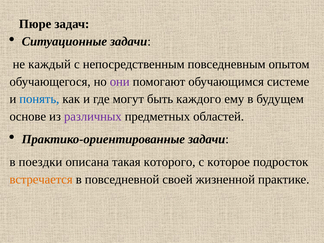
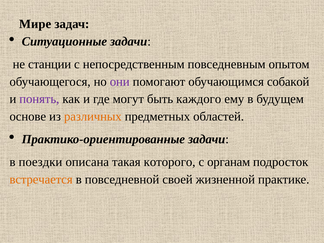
Пюре: Пюре -> Мире
каждый: каждый -> станции
системе: системе -> собакой
понять colour: blue -> purple
различных colour: purple -> orange
которое: которое -> органам
